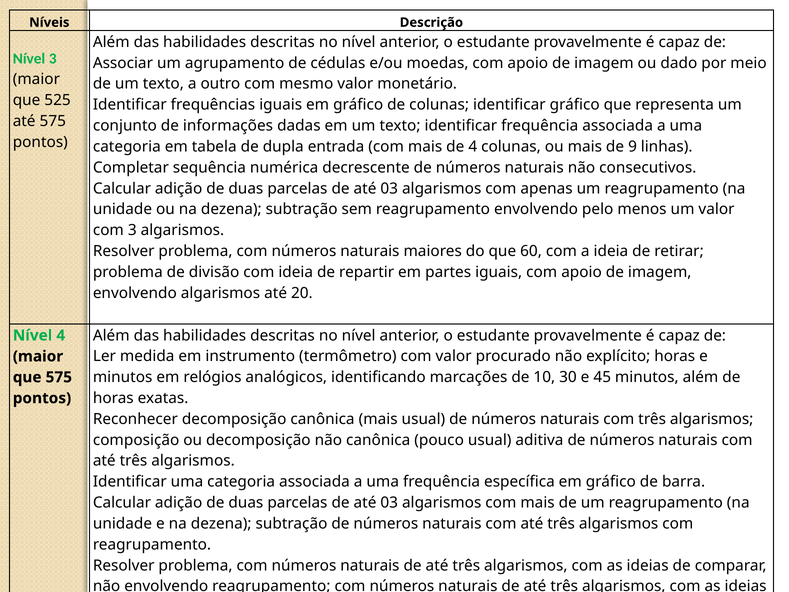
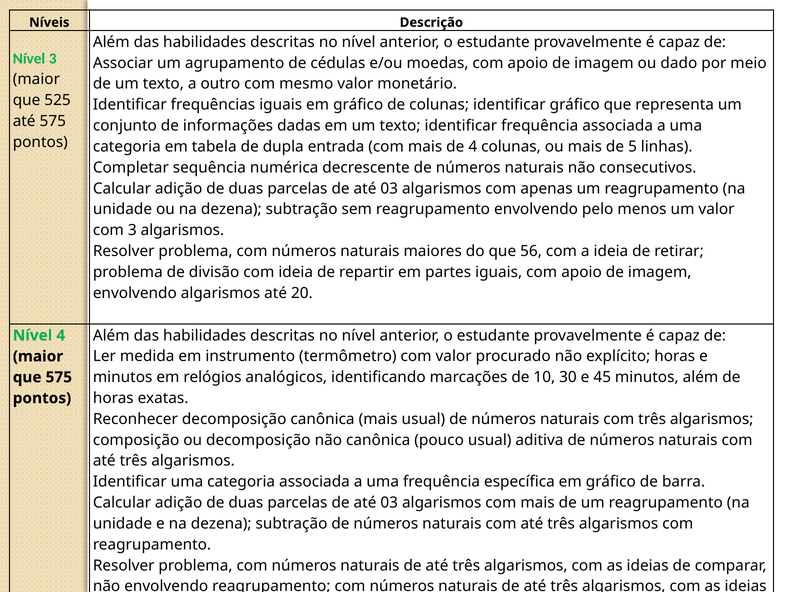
9: 9 -> 5
60: 60 -> 56
